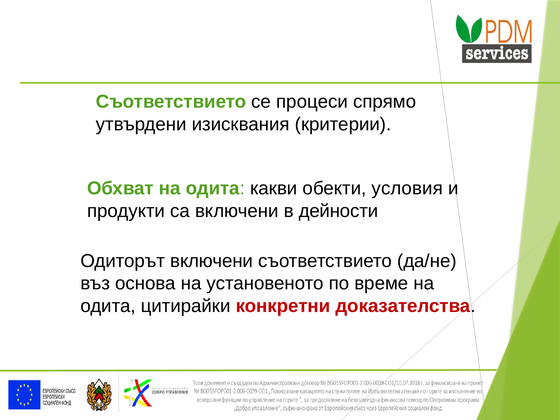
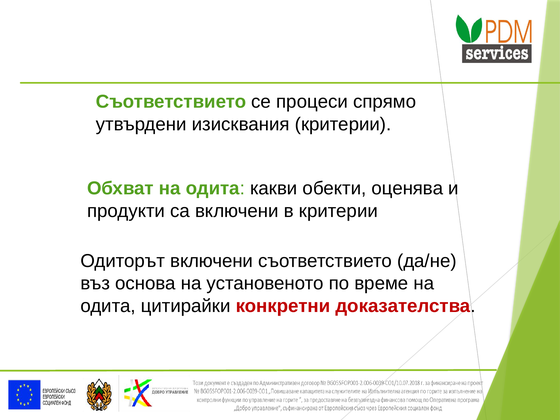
условия: условия -> оценява
в дейности: дейности -> критерии
